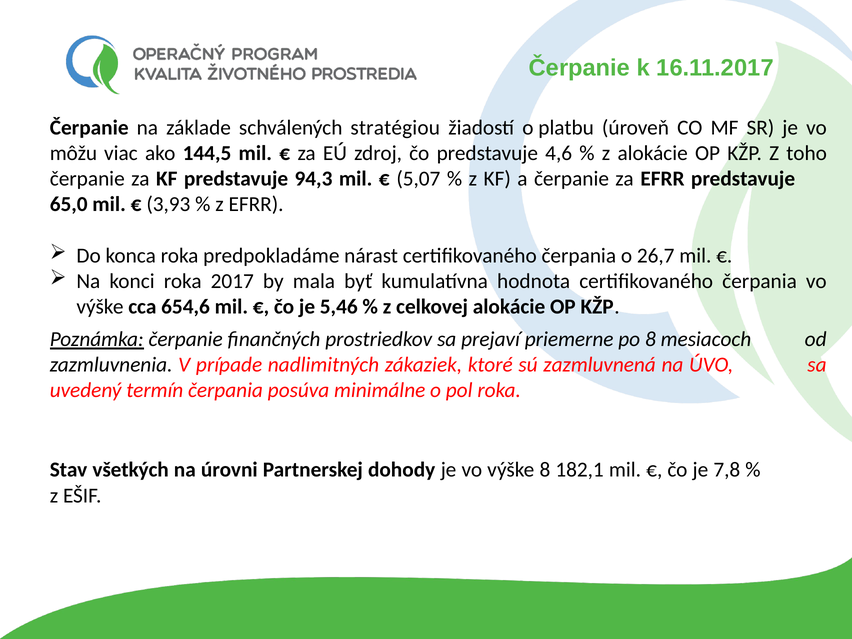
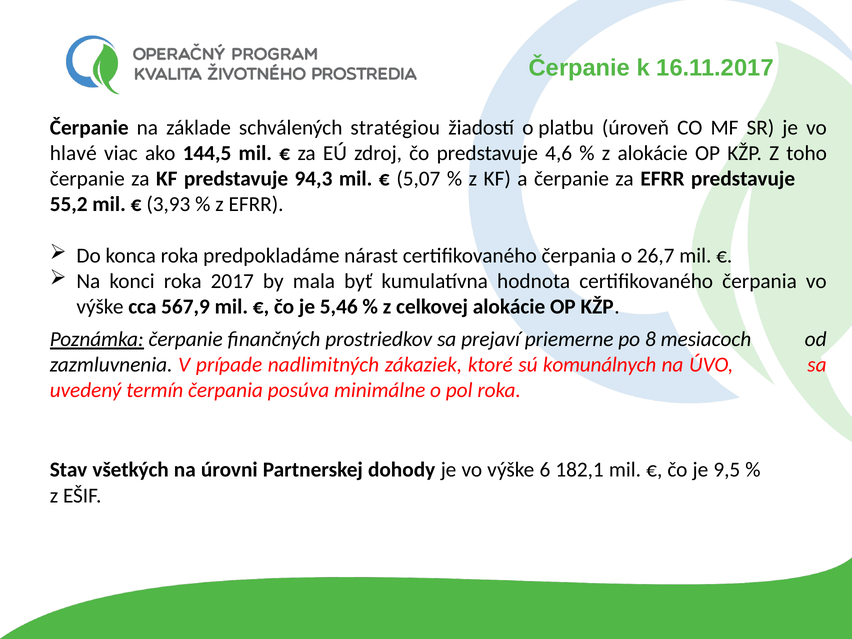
môžu: môžu -> hlavé
65,0: 65,0 -> 55,2
654,6: 654,6 -> 567,9
zazmluvnená: zazmluvnená -> komunálnych
výške 8: 8 -> 6
7,8: 7,8 -> 9,5
